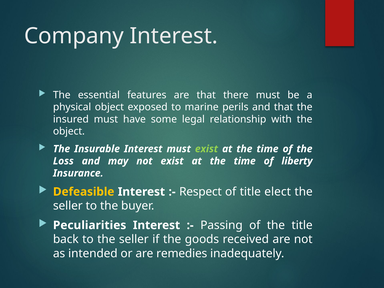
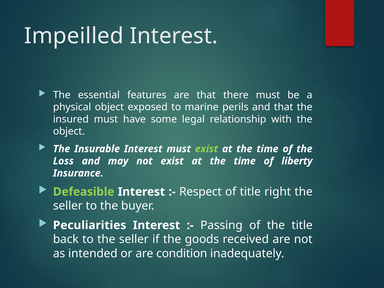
Company: Company -> Impeilled
Defeasible colour: yellow -> light green
elect: elect -> right
remedies: remedies -> condition
